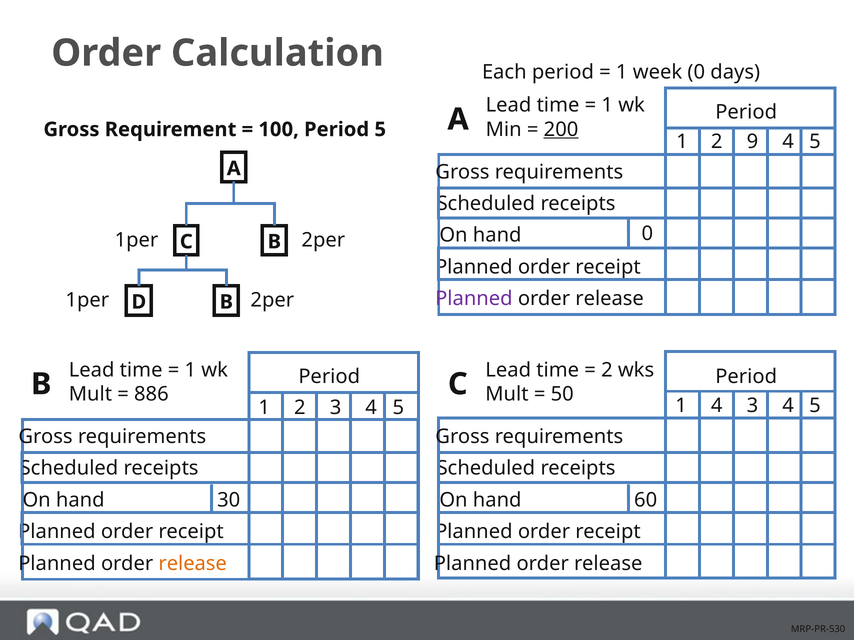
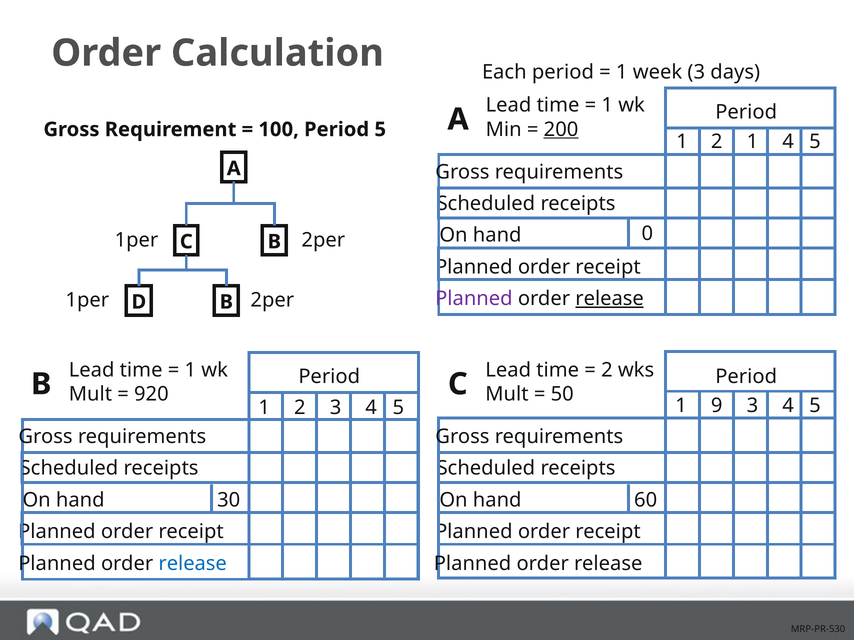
week 0: 0 -> 3
2 9: 9 -> 1
release at (610, 299) underline: none -> present
886: 886 -> 920
1 4: 4 -> 9
release at (193, 564) colour: orange -> blue
